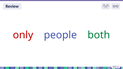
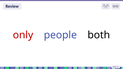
both colour: green -> black
